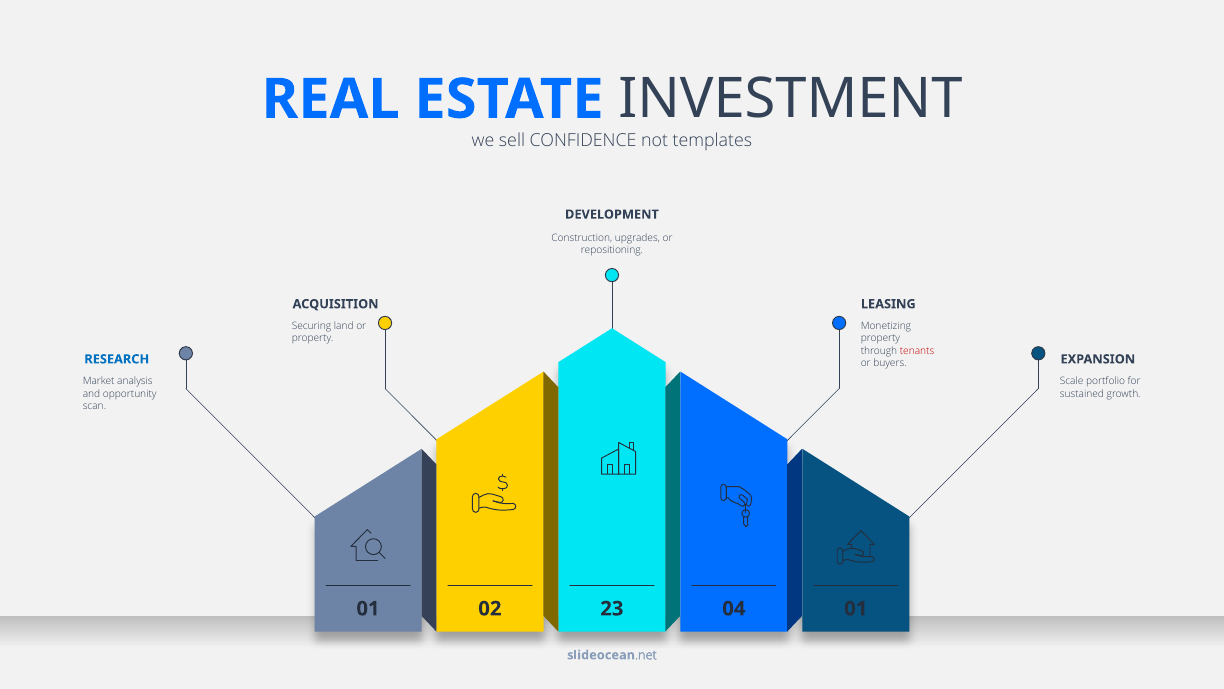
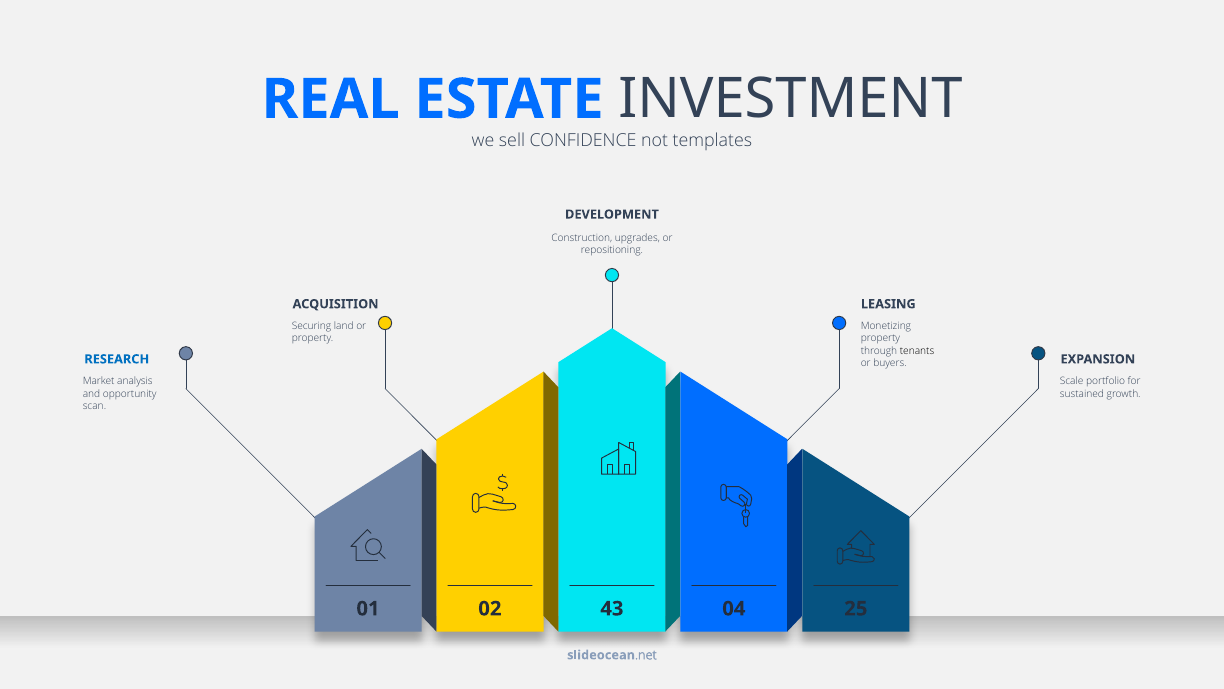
tenants colour: red -> black
23: 23 -> 43
04 01: 01 -> 25
